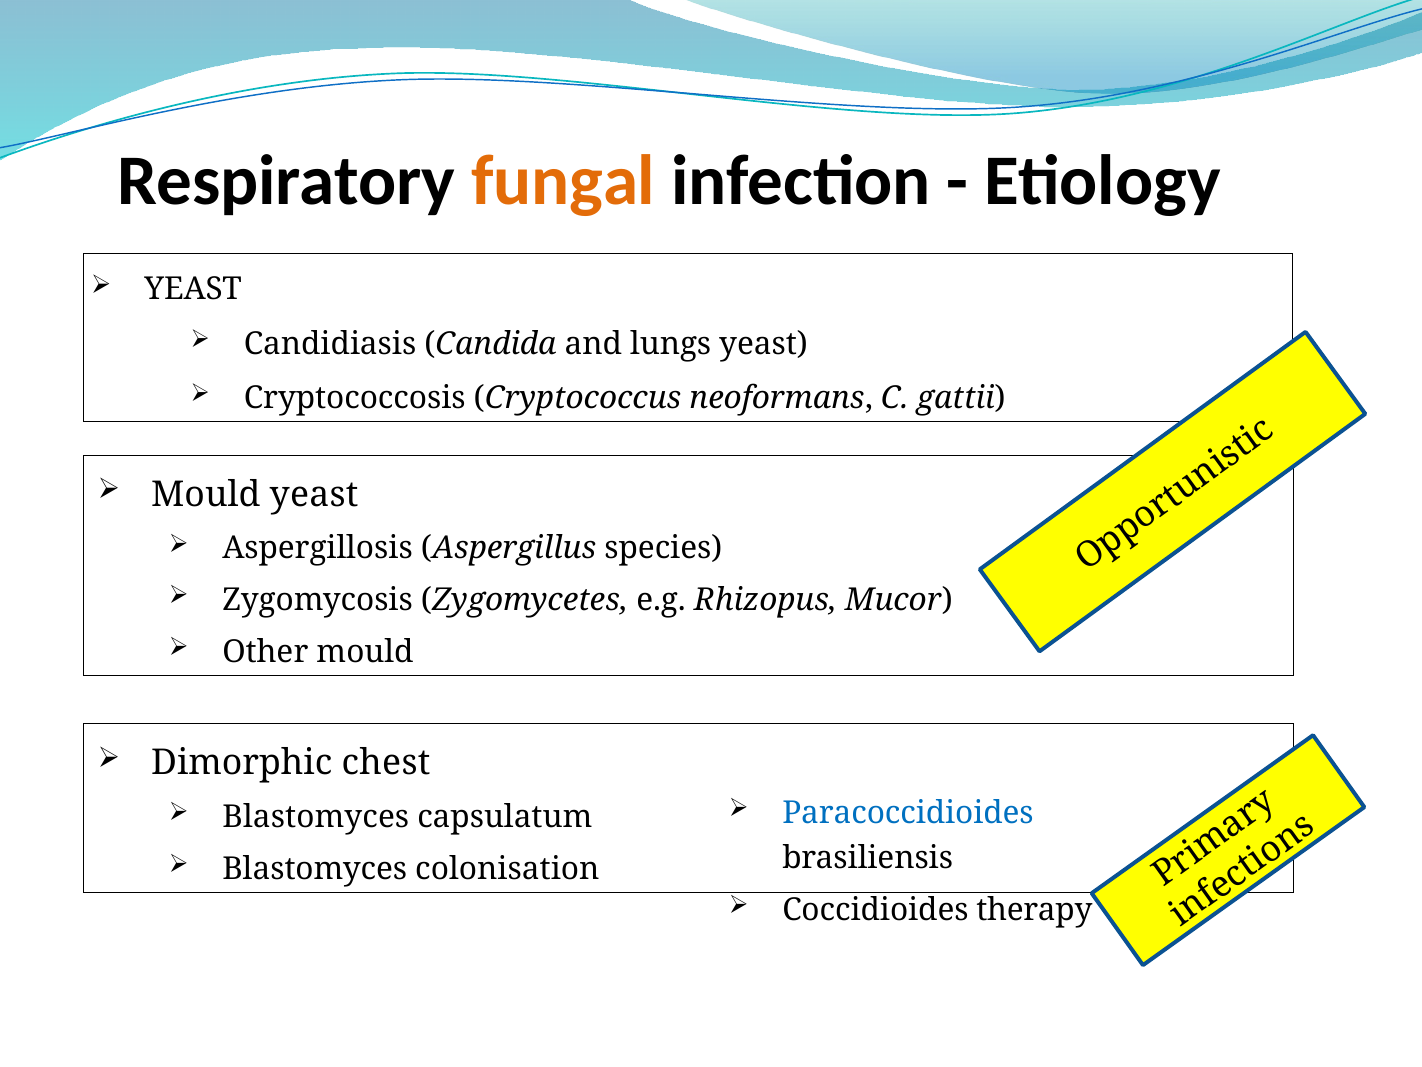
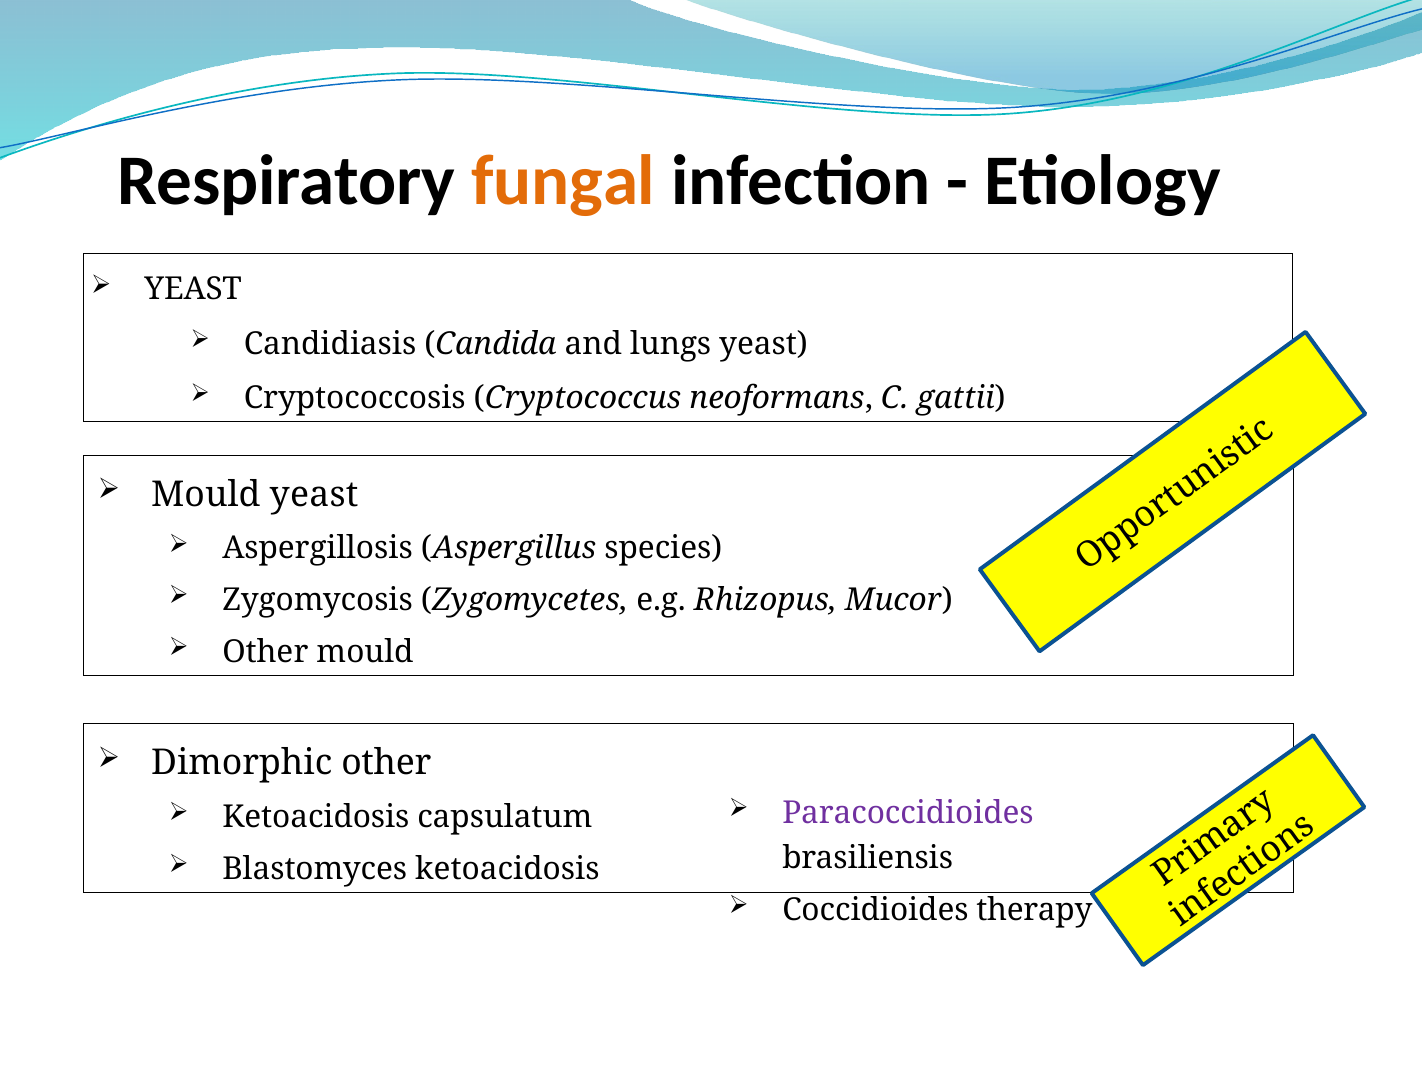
Dimorphic chest: chest -> other
Paracoccidioides colour: blue -> purple
Blastomyces at (316, 817): Blastomyces -> Ketoacidosis
Blastomyces colonisation: colonisation -> ketoacidosis
